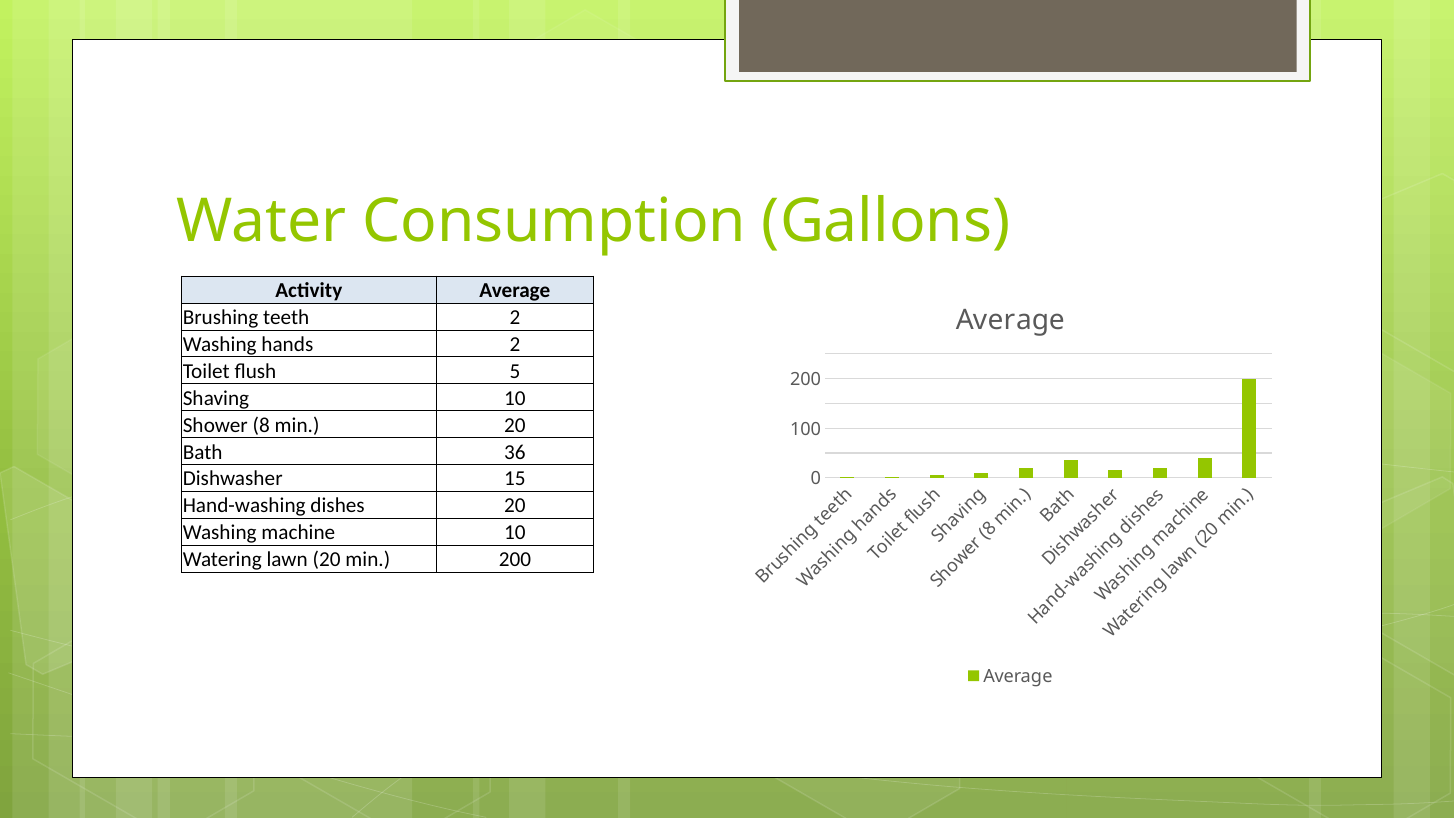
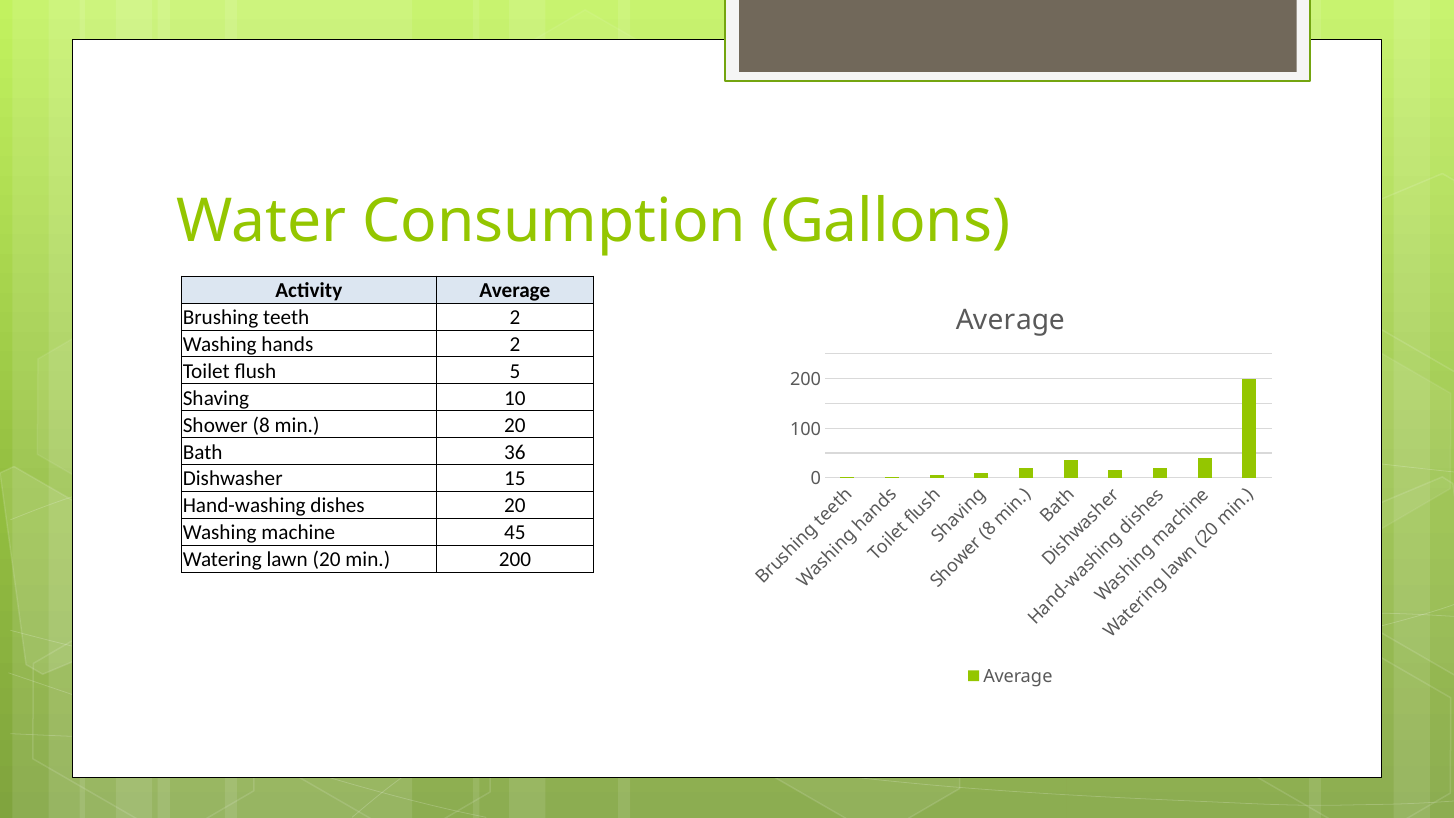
machine 10: 10 -> 45
